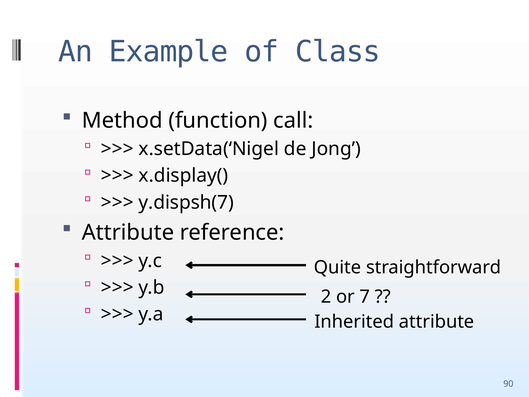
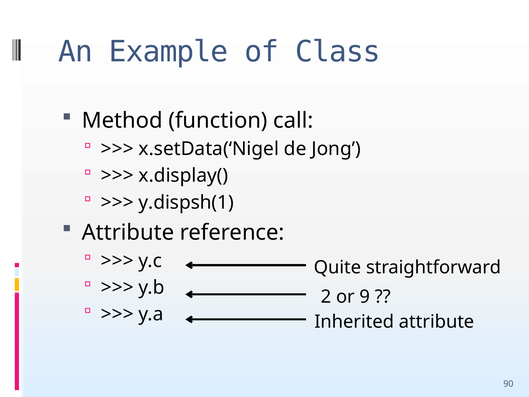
y.dispsh(7: y.dispsh(7 -> y.dispsh(1
7: 7 -> 9
